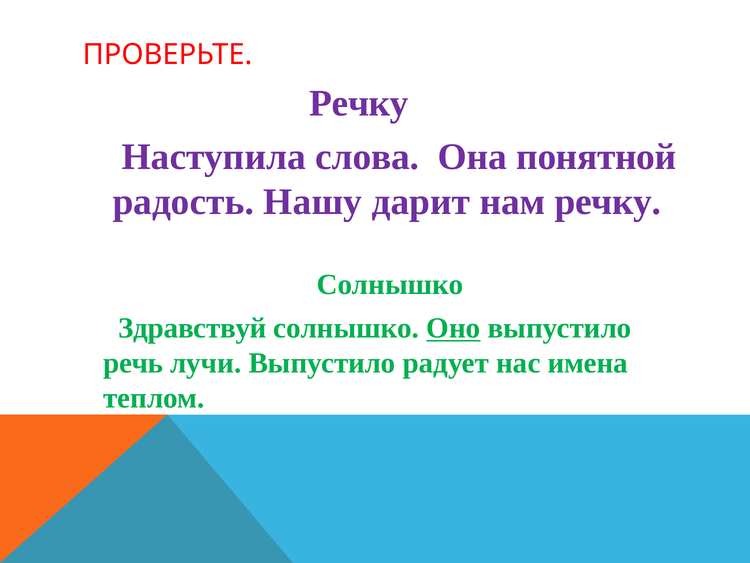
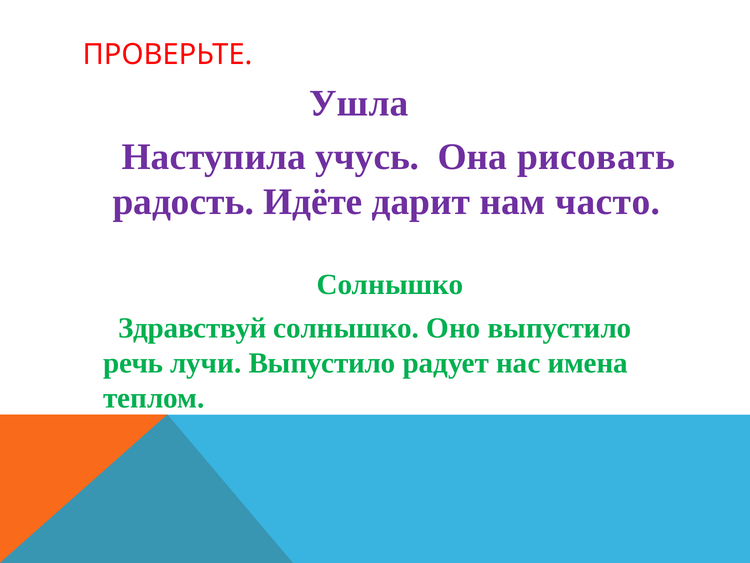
Речку at (359, 103): Речку -> Ушла
слова: слова -> учусь
понятной: понятной -> рисовать
Нашу: Нашу -> Идёте
нам речку: речку -> часто
Оно underline: present -> none
